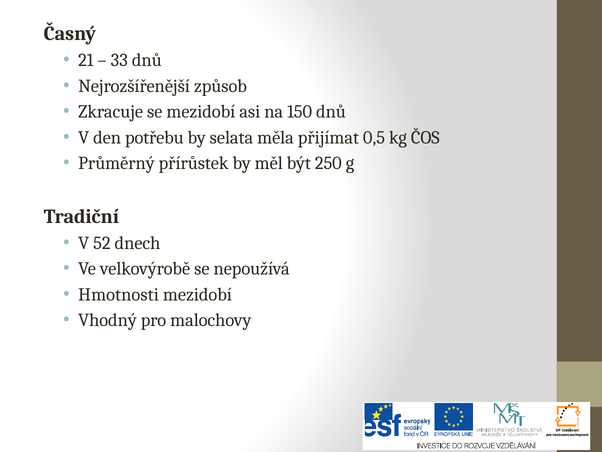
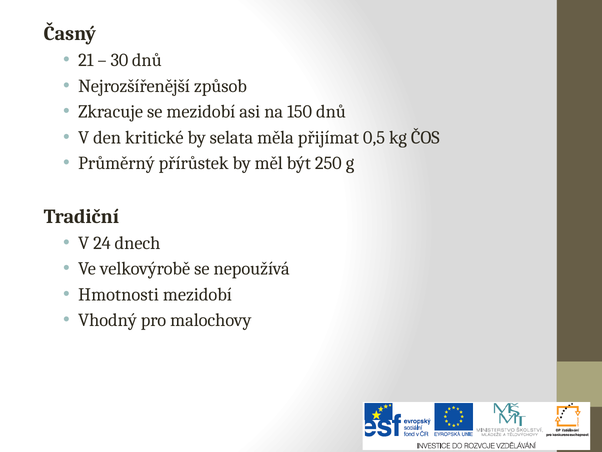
33: 33 -> 30
potřebu: potřebu -> kritické
52: 52 -> 24
